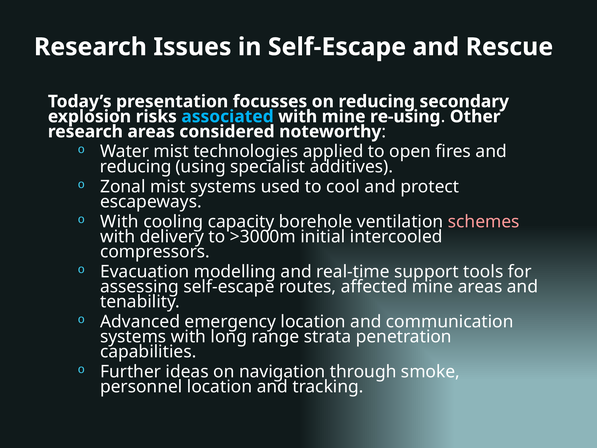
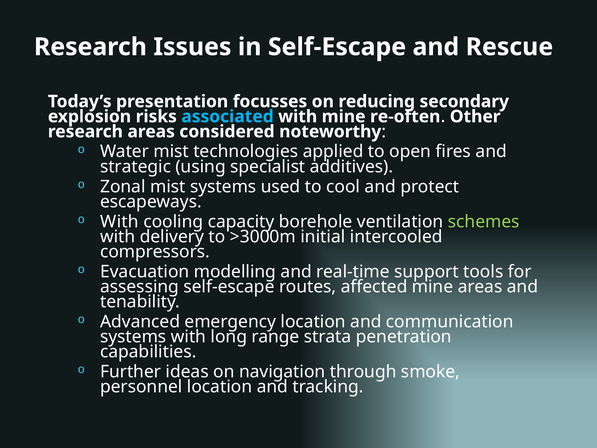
re-using: re-using -> re-often
reducing at (136, 167): reducing -> strategic
schemes colour: pink -> light green
